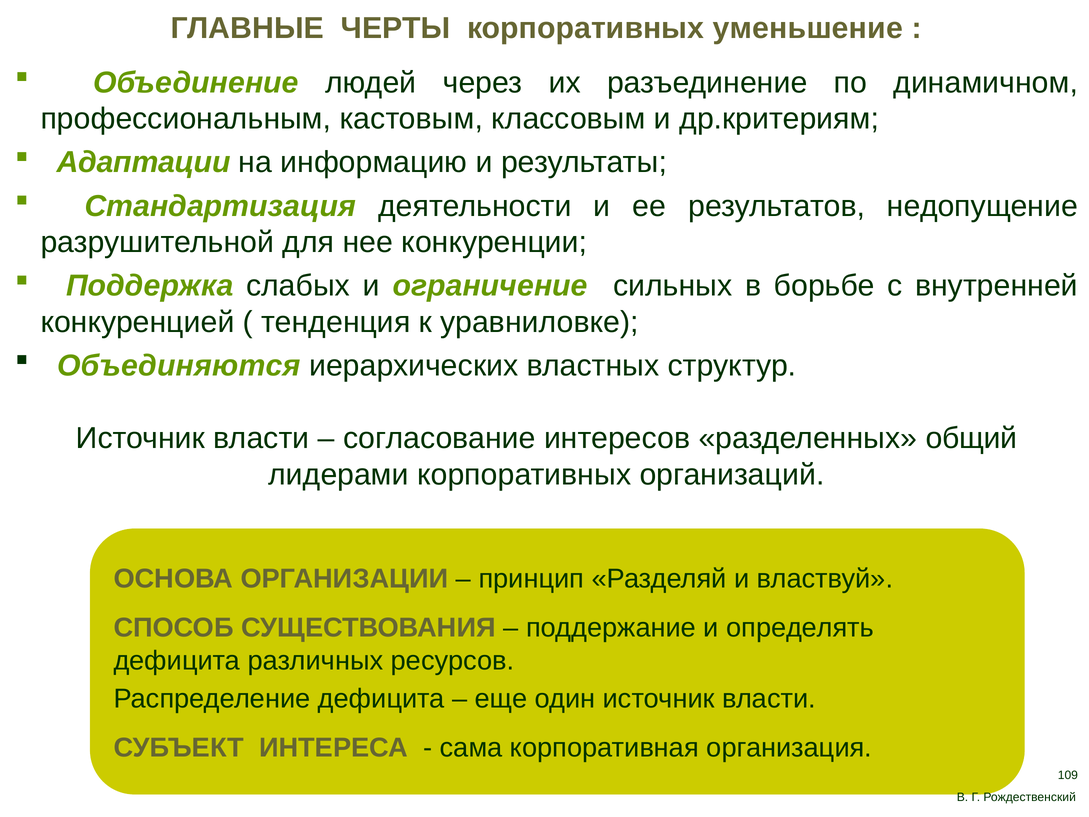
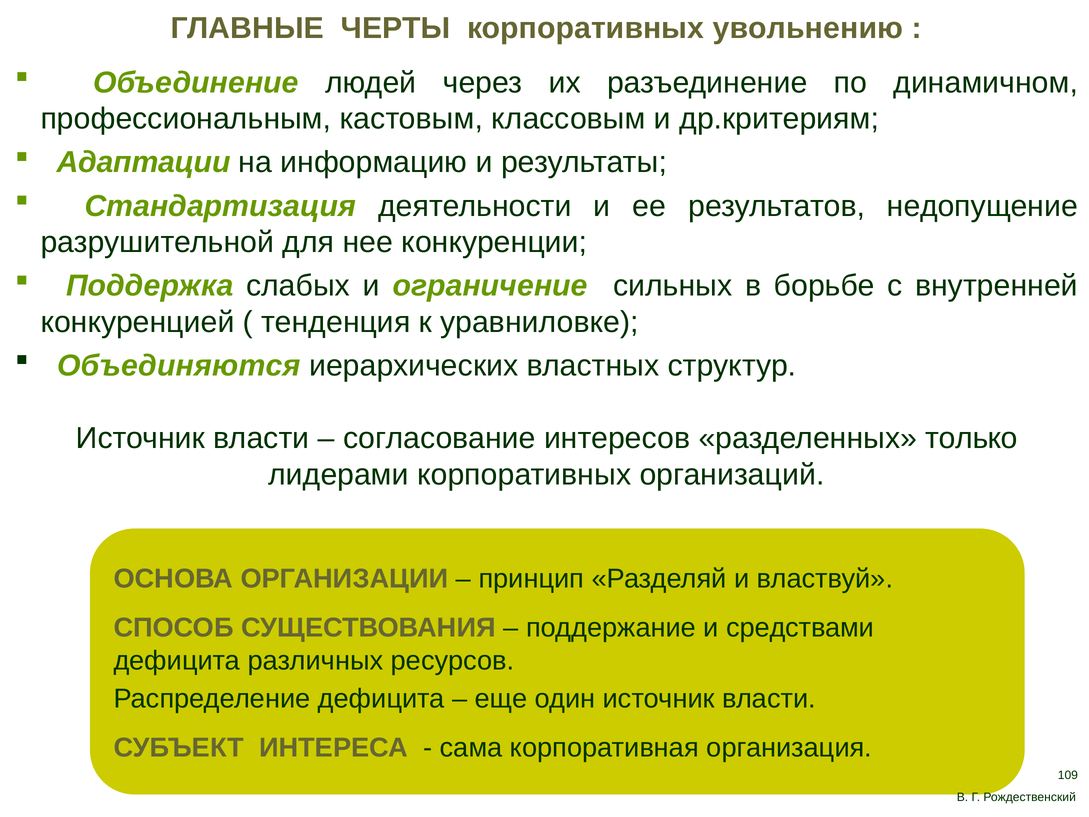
уменьшение: уменьшение -> увольнению
общий: общий -> только
определять: определять -> средствами
